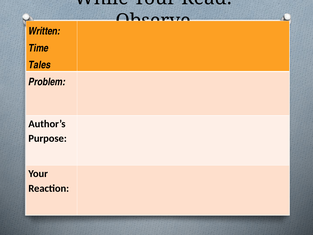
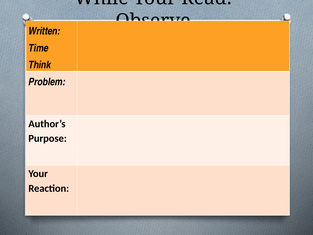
Tales: Tales -> Think
